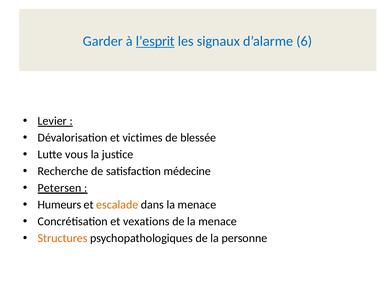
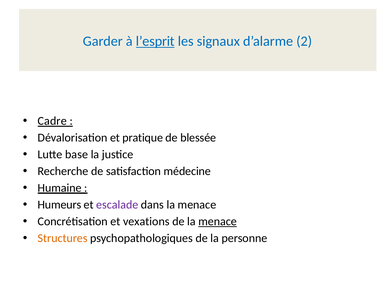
6: 6 -> 2
Levier: Levier -> Cadre
victimes: victimes -> pratique
vous: vous -> base
Petersen: Petersen -> Humaine
escalade colour: orange -> purple
menace at (218, 222) underline: none -> present
